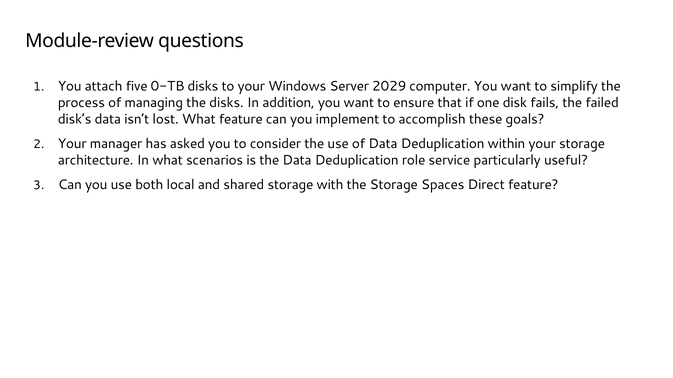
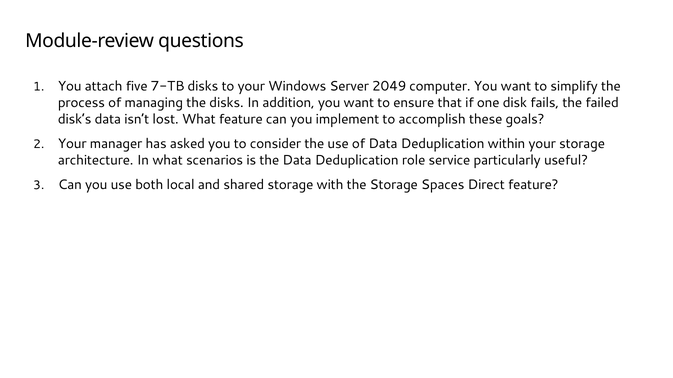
0-TB: 0-TB -> 7-TB
2029: 2029 -> 2049
